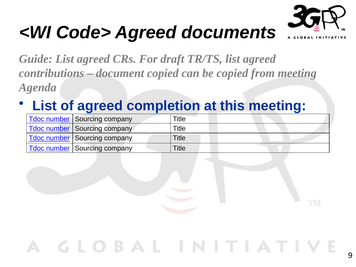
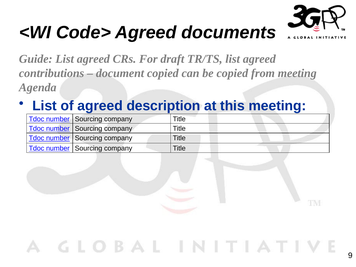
completion: completion -> description
